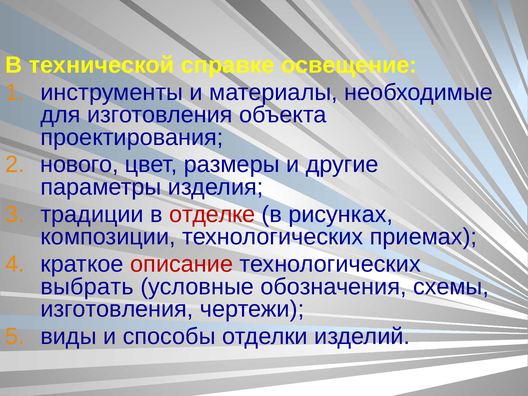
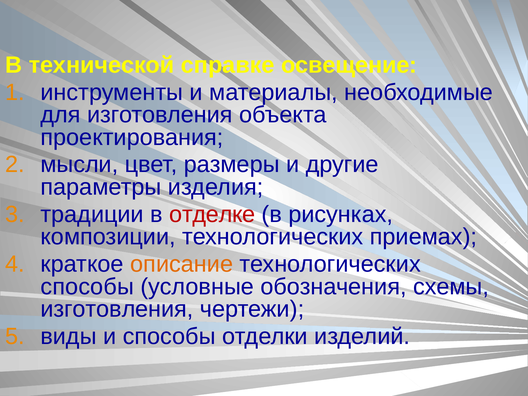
нового: нового -> мысли
описание colour: red -> orange
выбрать at (87, 287): выбрать -> способы
